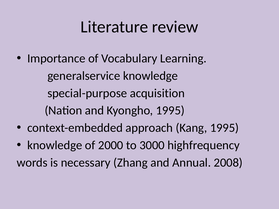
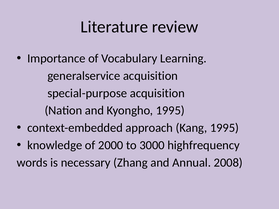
generalservice knowledge: knowledge -> acquisition
